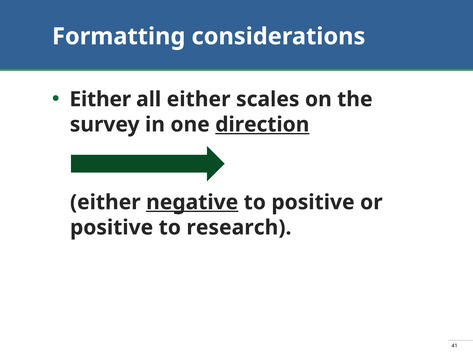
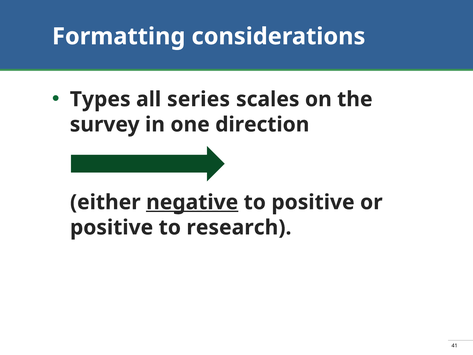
Either at (100, 99): Either -> Types
all either: either -> series
direction underline: present -> none
